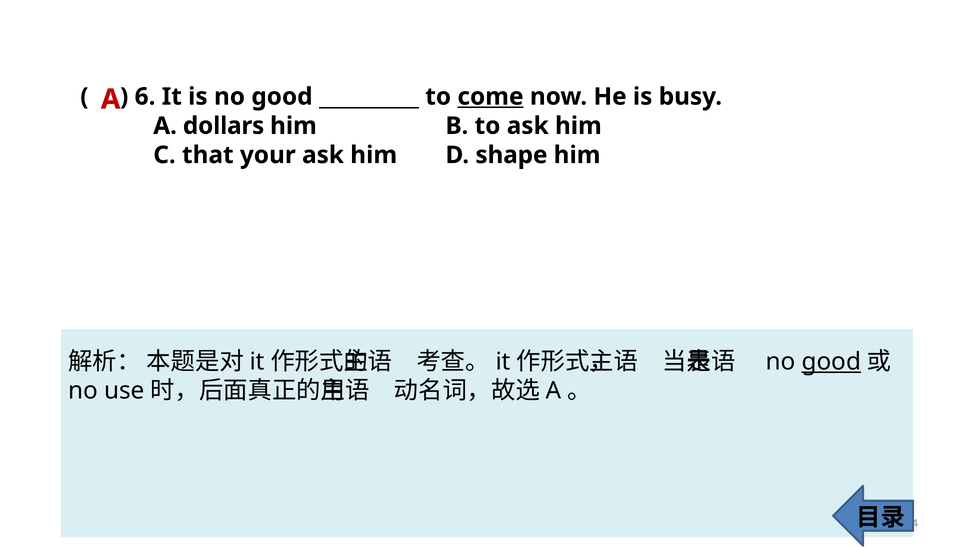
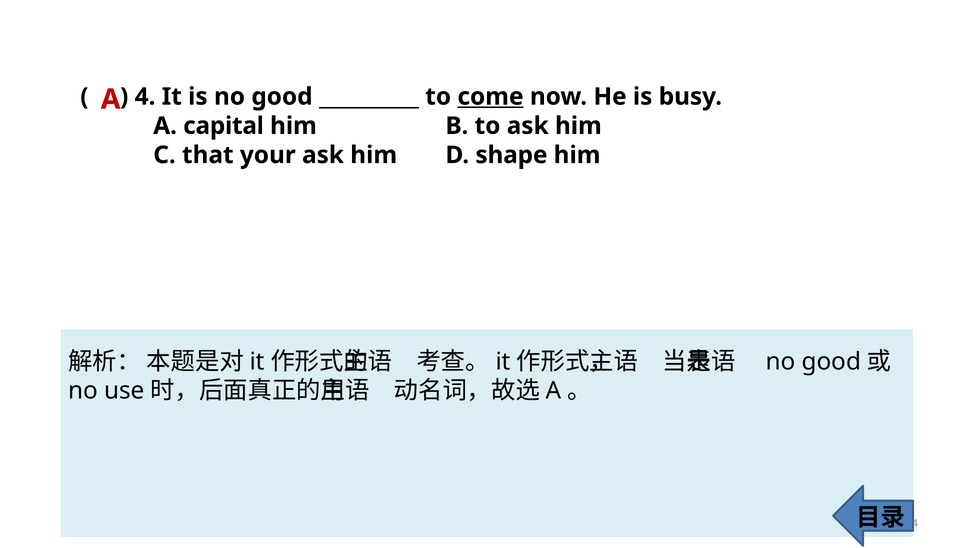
6: 6 -> 4
dollars: dollars -> capital
good at (831, 362) underline: present -> none
